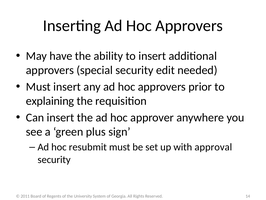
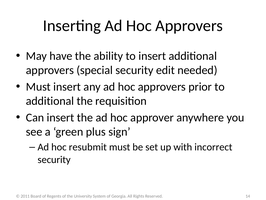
explaining at (50, 101): explaining -> additional
approval: approval -> incorrect
